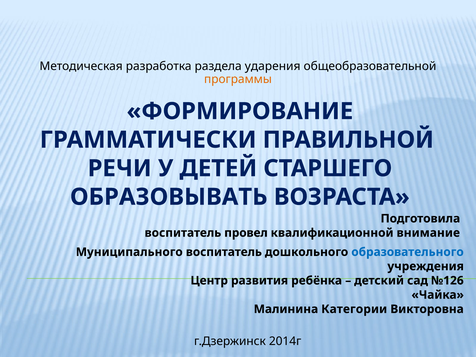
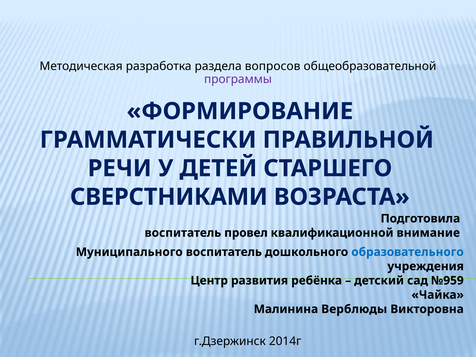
ударения: ударения -> вопросов
программы colour: orange -> purple
ОБРАЗОВЫВАТЬ: ОБРАЗОВЫВАТЬ -> СВЕРСТНИКАМИ
№126: №126 -> №959
Категории: Категории -> Верблюды
